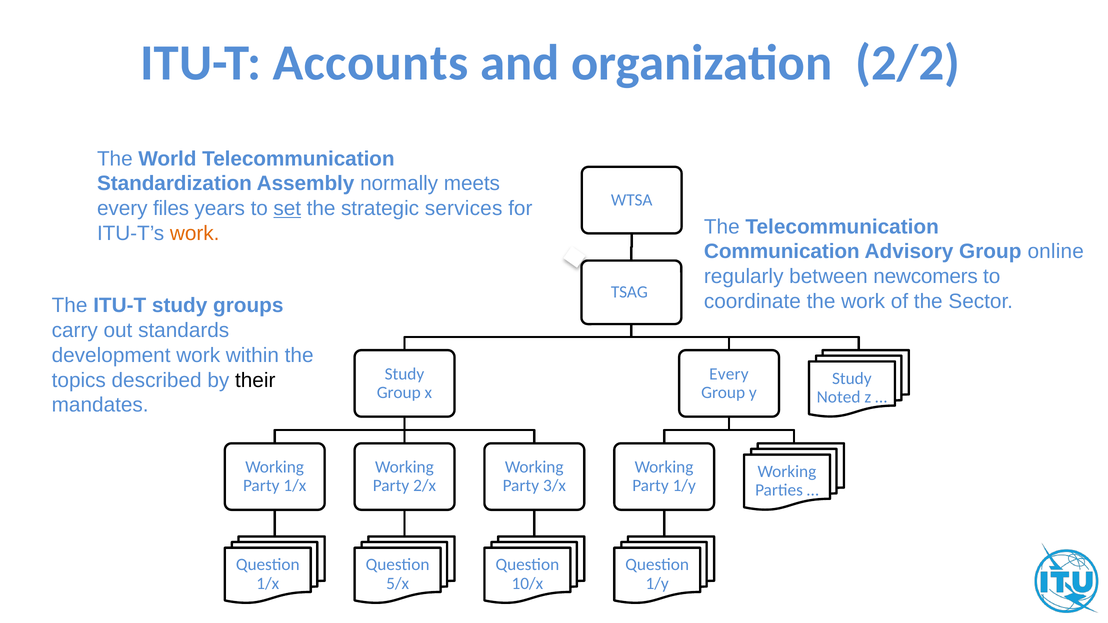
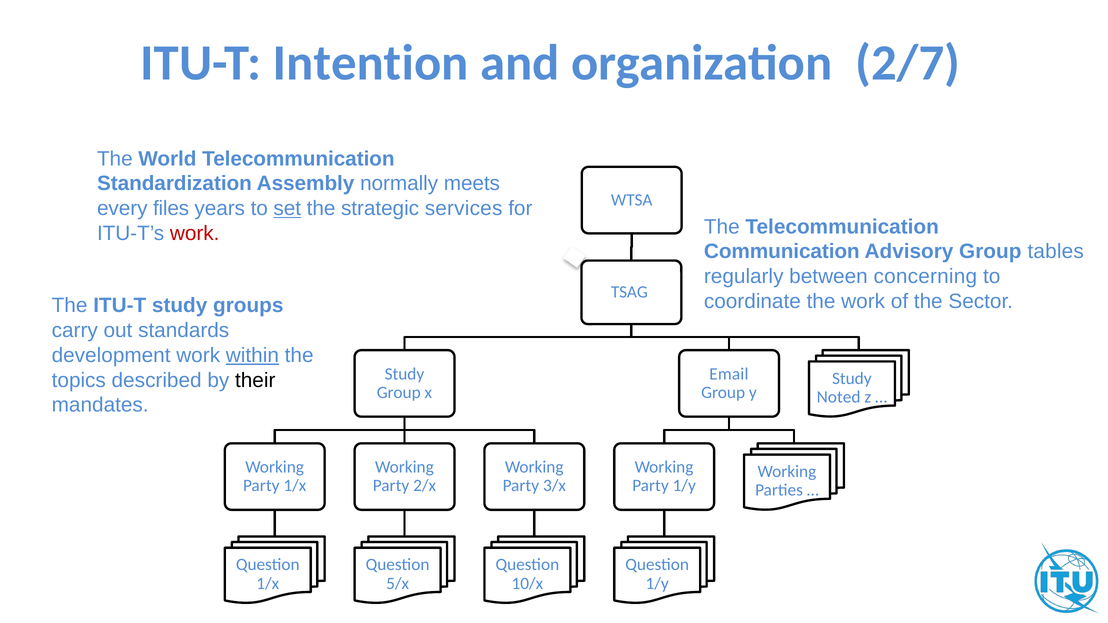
Accounts: Accounts -> Intention
2/2: 2/2 -> 2/7
work at (195, 234) colour: orange -> red
online: online -> tables
newcomers: newcomers -> concerning
within underline: none -> present
Every at (729, 374): Every -> Email
